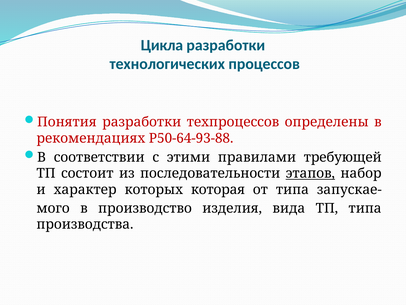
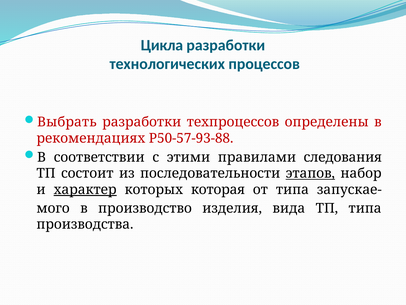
Понятия: Понятия -> Выбрать
Р50-64-93-88: Р50-64-93-88 -> Р50-57-93-88
требующей: требующей -> следования
характер underline: none -> present
